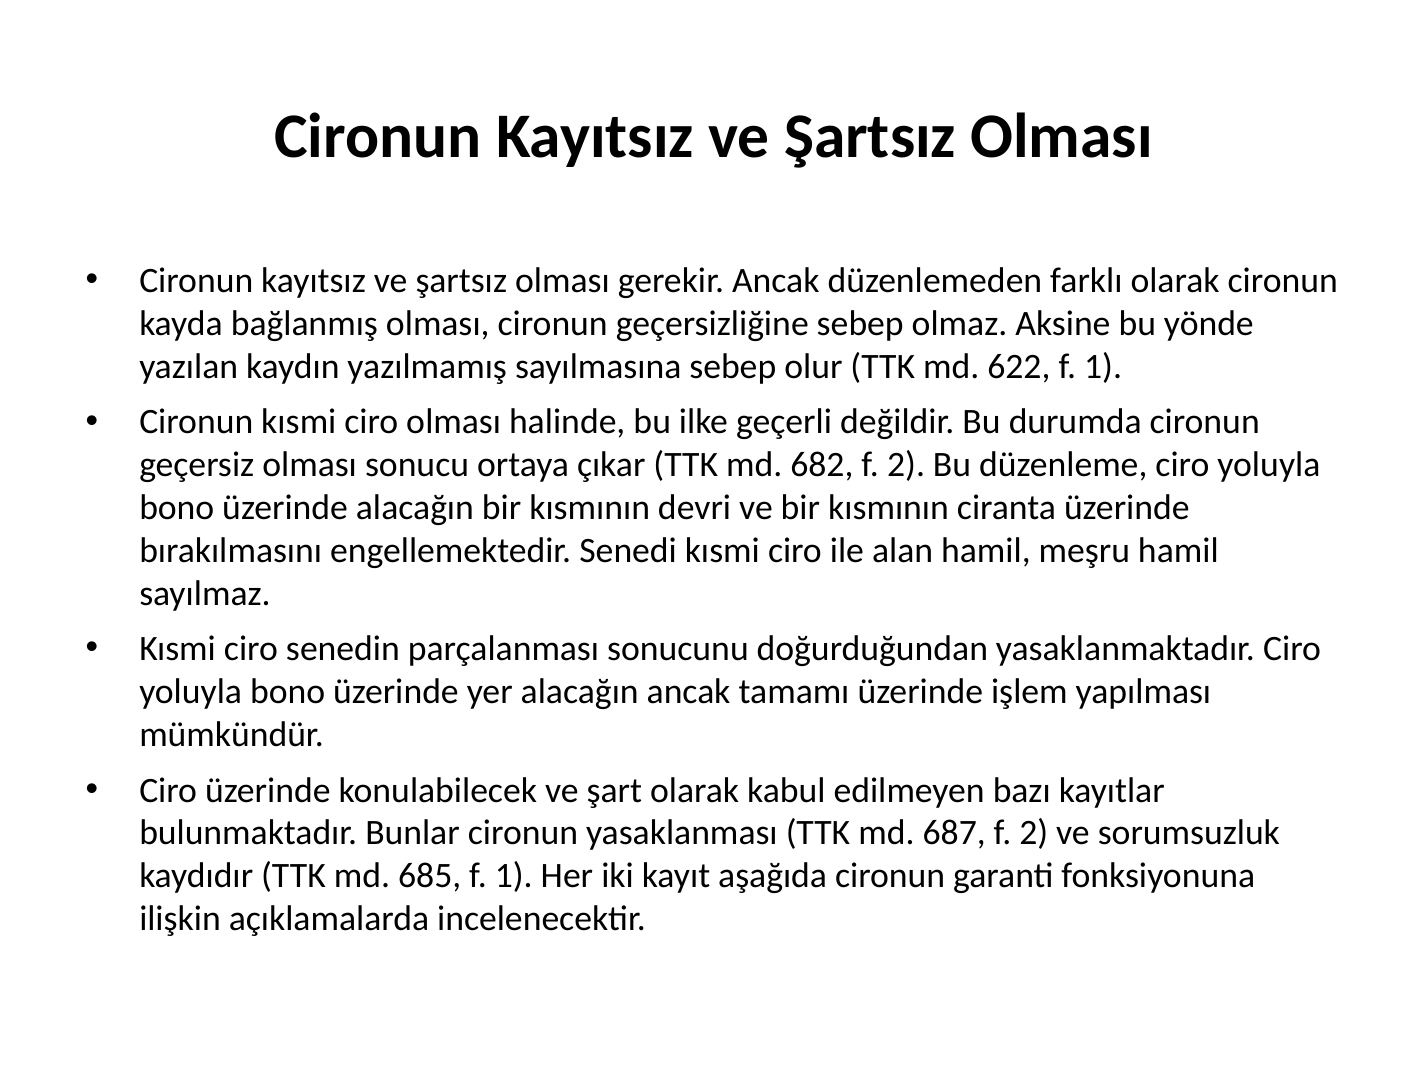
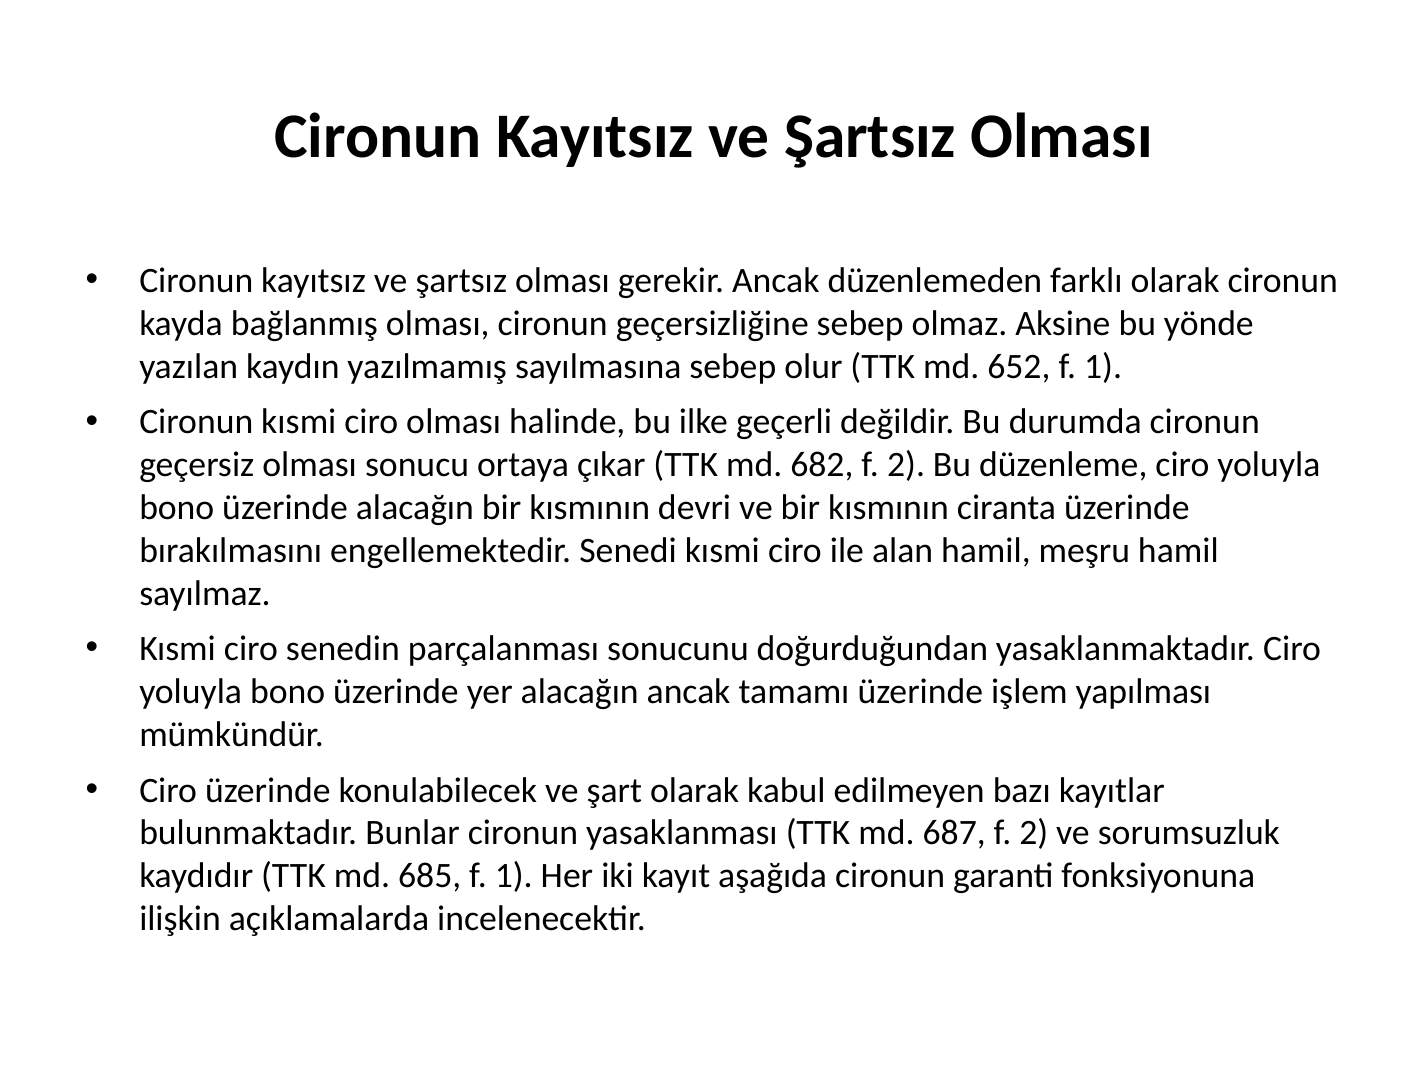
622: 622 -> 652
